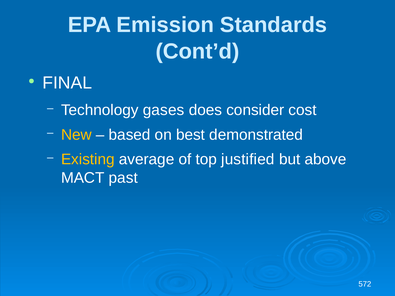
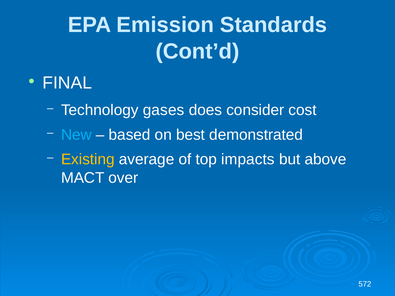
New colour: yellow -> light blue
justified: justified -> impacts
past: past -> over
